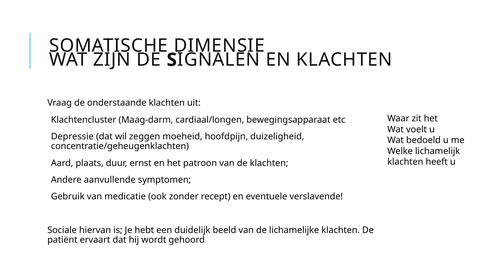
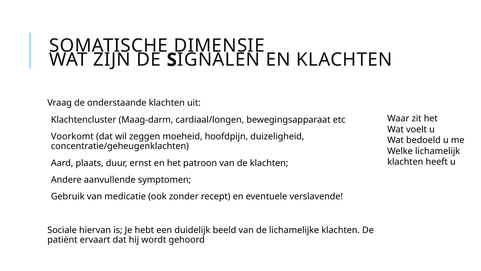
Depressie: Depressie -> Voorkomt
